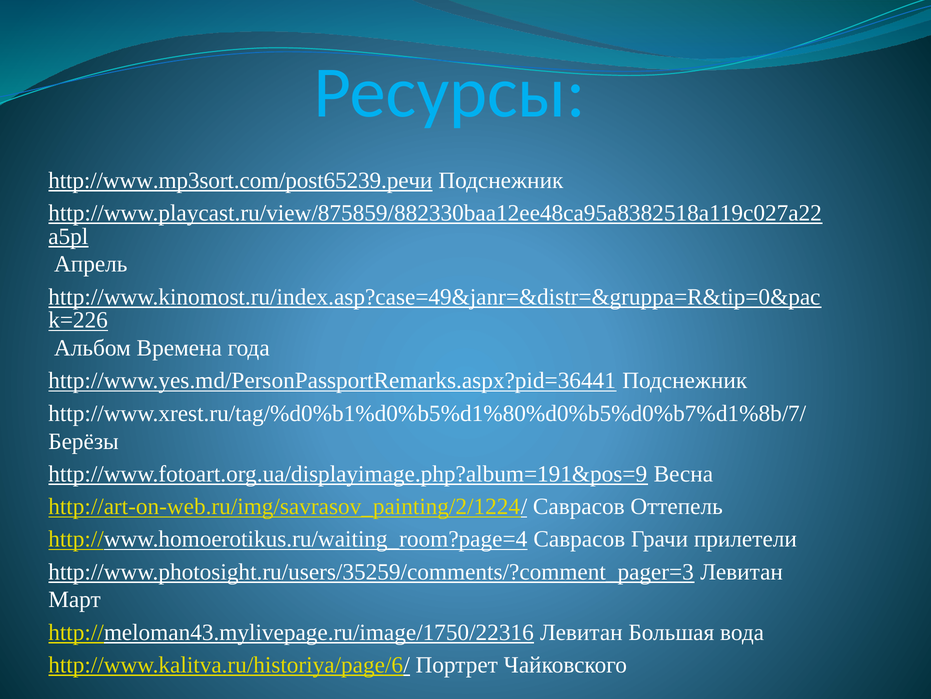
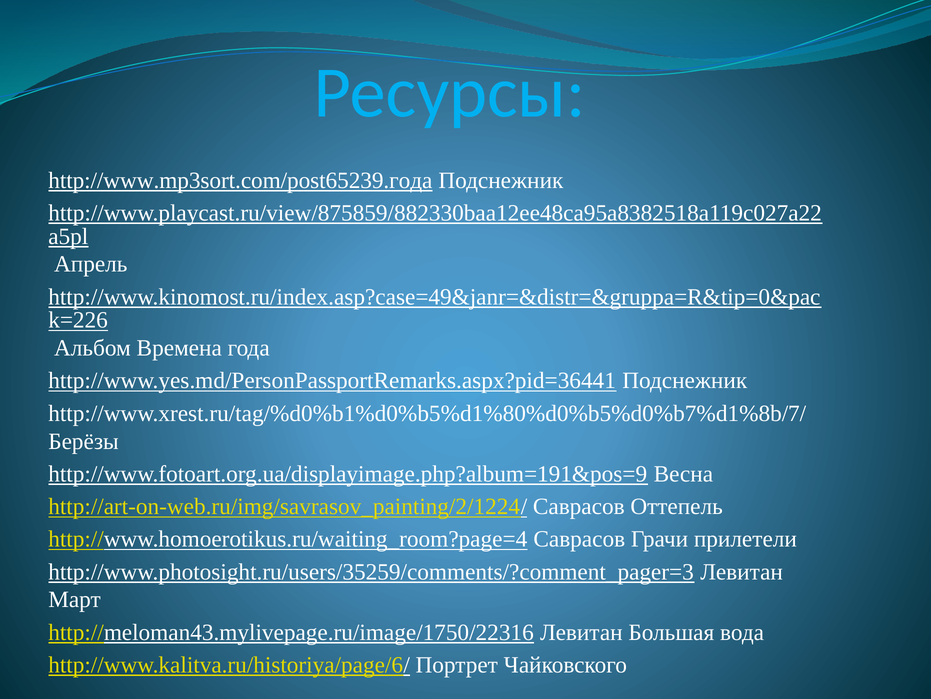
http://www.mp3sort.com/post65239.речи: http://www.mp3sort.com/post65239.речи -> http://www.mp3sort.com/post65239.года
